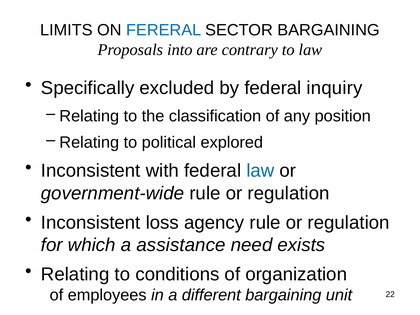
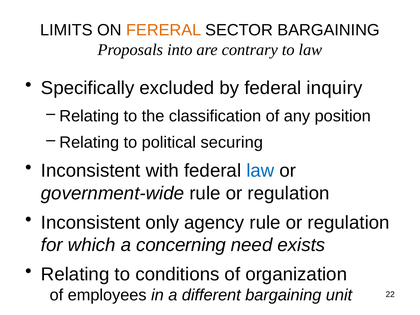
FERERAL colour: blue -> orange
explored: explored -> securing
loss: loss -> only
assistance: assistance -> concerning
